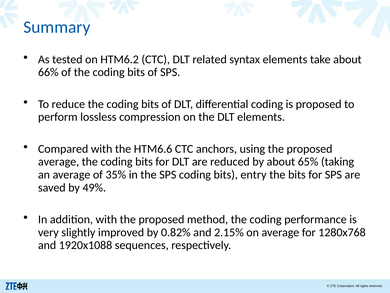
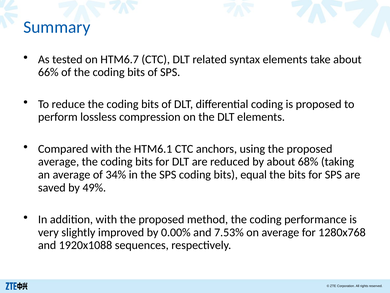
HTM6.2: HTM6.2 -> HTM6.7
HTM6.6: HTM6.6 -> HTM6.1
65%: 65% -> 68%
35%: 35% -> 34%
entry: entry -> equal
0.82%: 0.82% -> 0.00%
2.15%: 2.15% -> 7.53%
